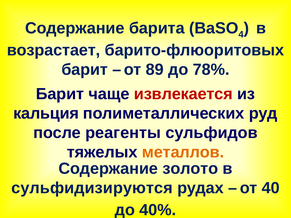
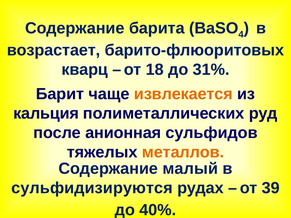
барит at (85, 70): барит -> кварц
89: 89 -> 18
78%: 78% -> 31%
извлекается colour: red -> orange
реагенты: реагенты -> анионная
золото: золото -> малый
40: 40 -> 39
